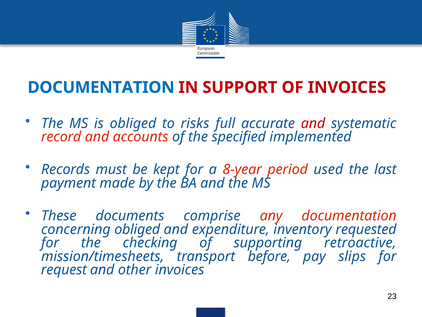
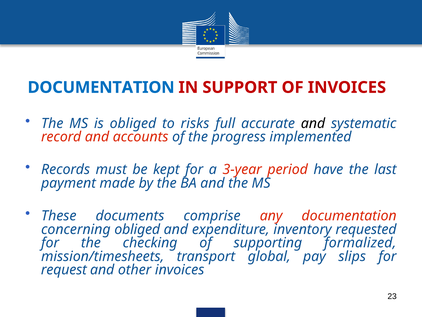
and at (313, 123) colour: red -> black
specified: specified -> progress
8-year: 8-year -> 3-year
used: used -> have
retroactive: retroactive -> formalized
before: before -> global
